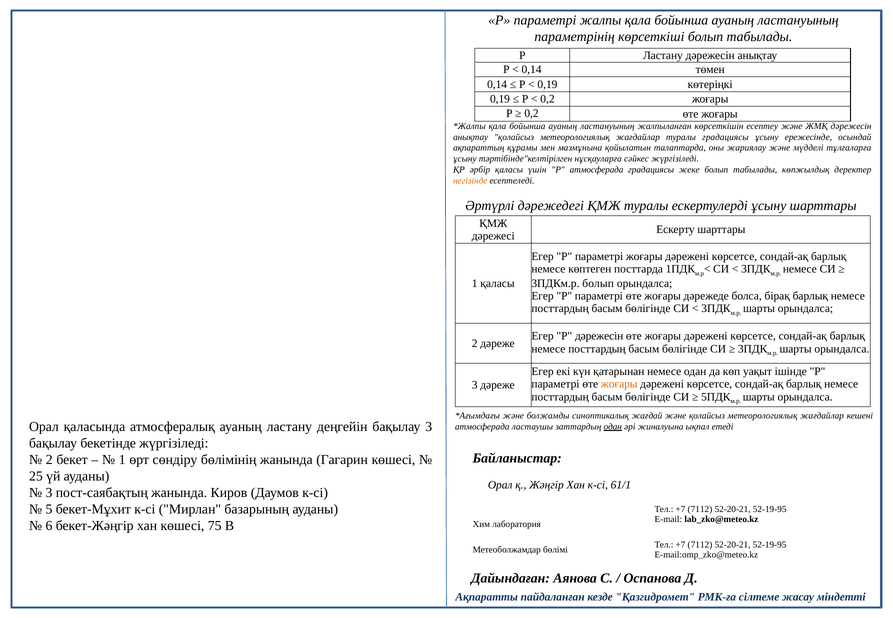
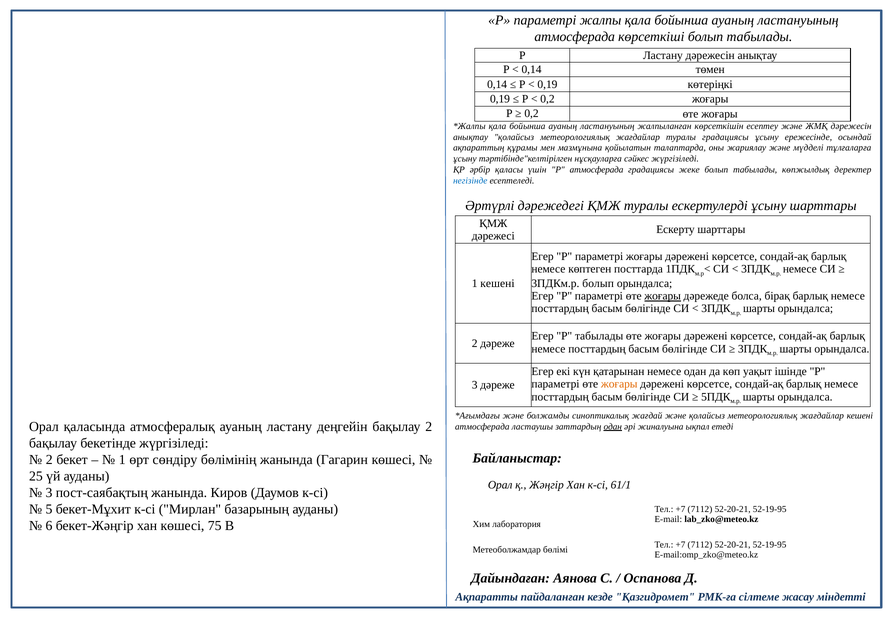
параметрінің at (575, 37): параметрінің -> атмосферада
негізінде colour: orange -> blue
1 қаласы: қаласы -> кешені
жоғары at (663, 296) underline: none -> present
Р дәрежесін: дәрежесін -> табылады
бақылау 3: 3 -> 2
